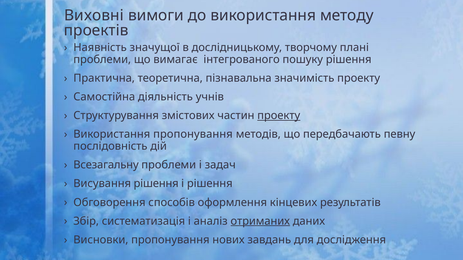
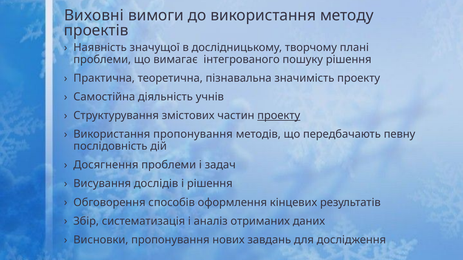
Всезагальну: Всезагальну -> Досягнення
Висування рішення: рішення -> дослідів
отриманих underline: present -> none
